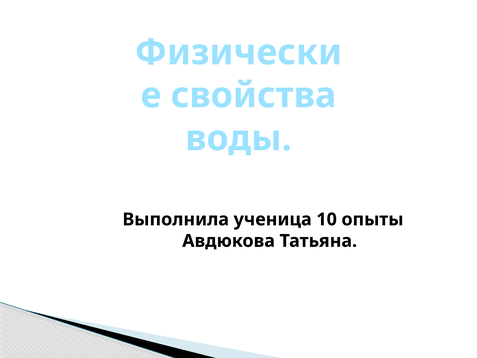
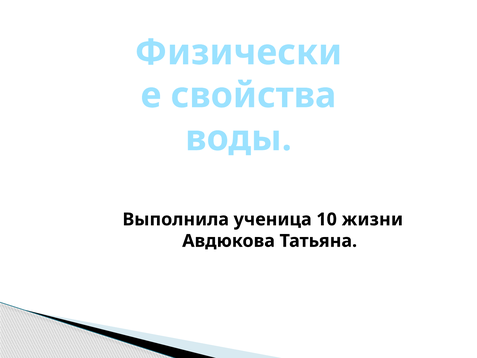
опыты: опыты -> жизни
